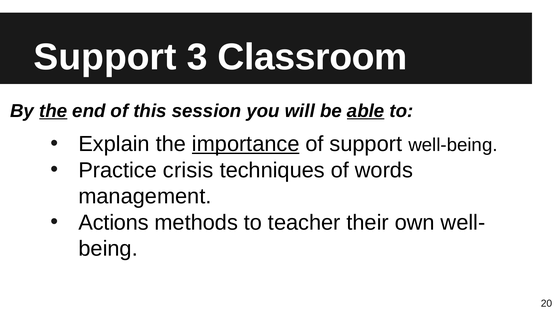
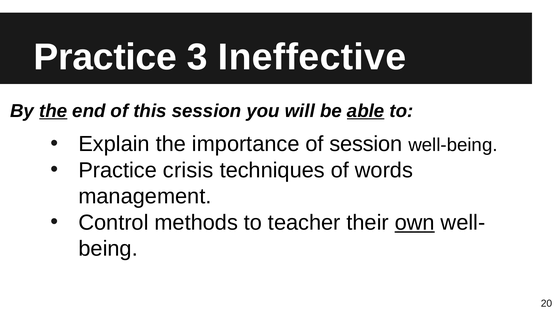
Support at (105, 57): Support -> Practice
Classroom: Classroom -> Ineffective
importance underline: present -> none
of support: support -> session
Actions: Actions -> Control
own underline: none -> present
